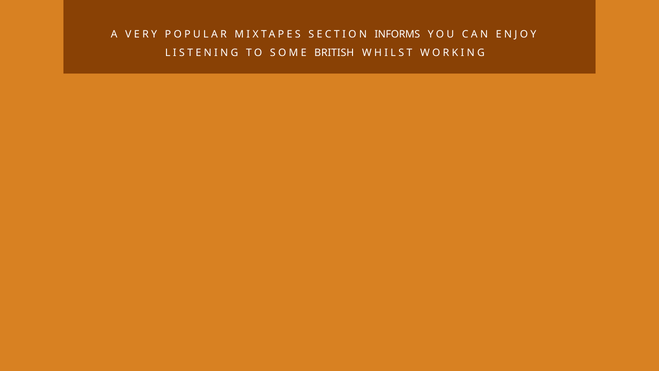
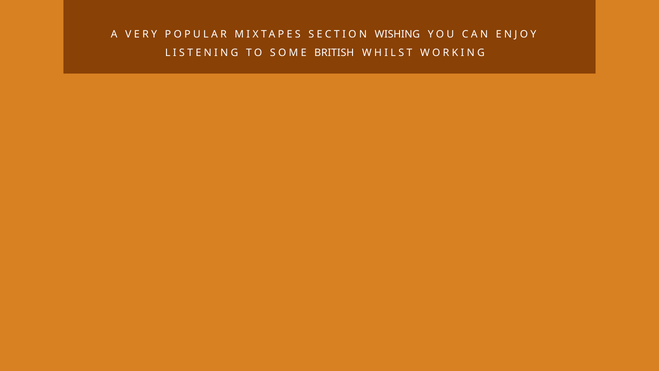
INFORMS: INFORMS -> WISHING
